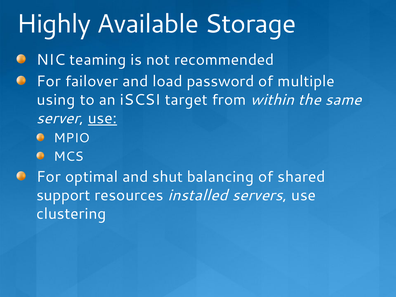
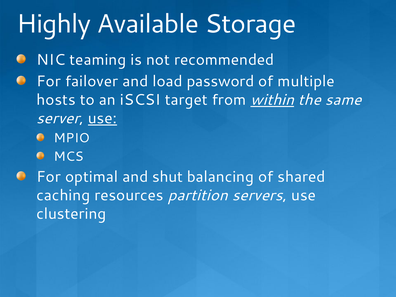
using: using -> hosts
within underline: none -> present
support: support -> caching
installed: installed -> partition
